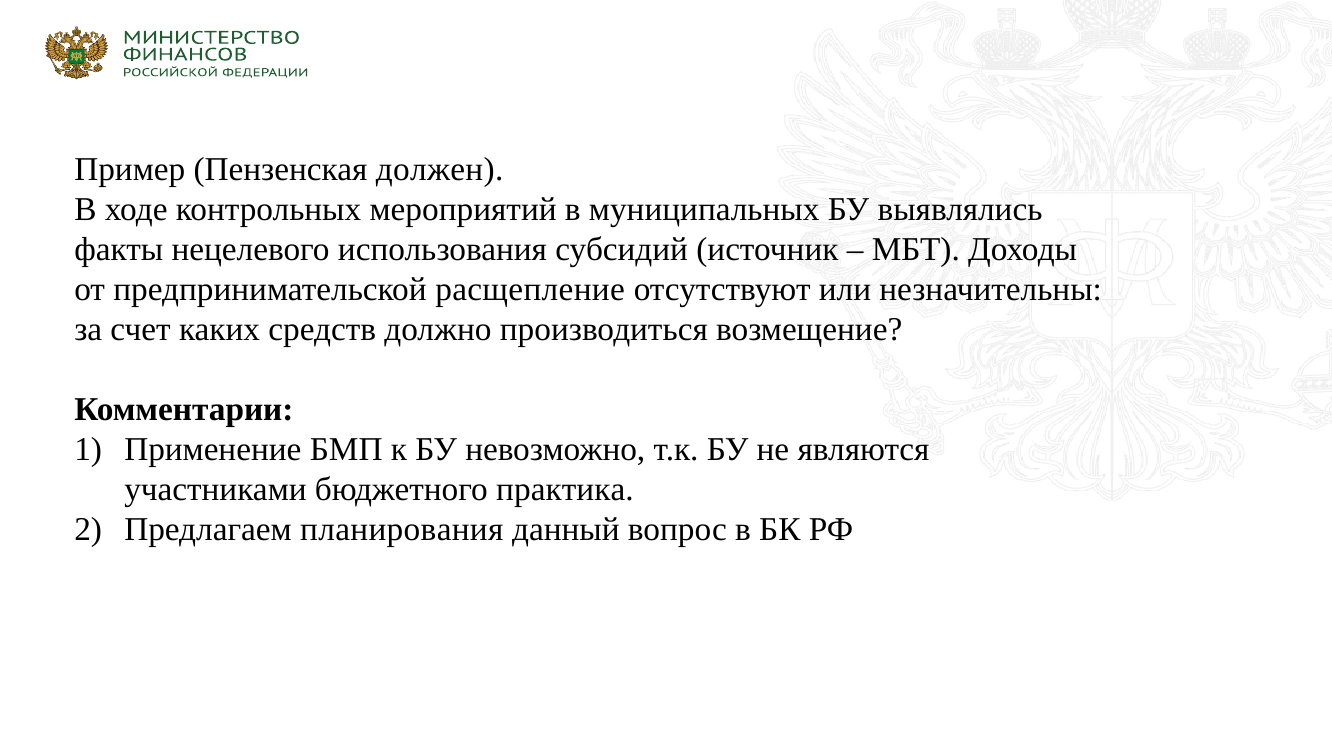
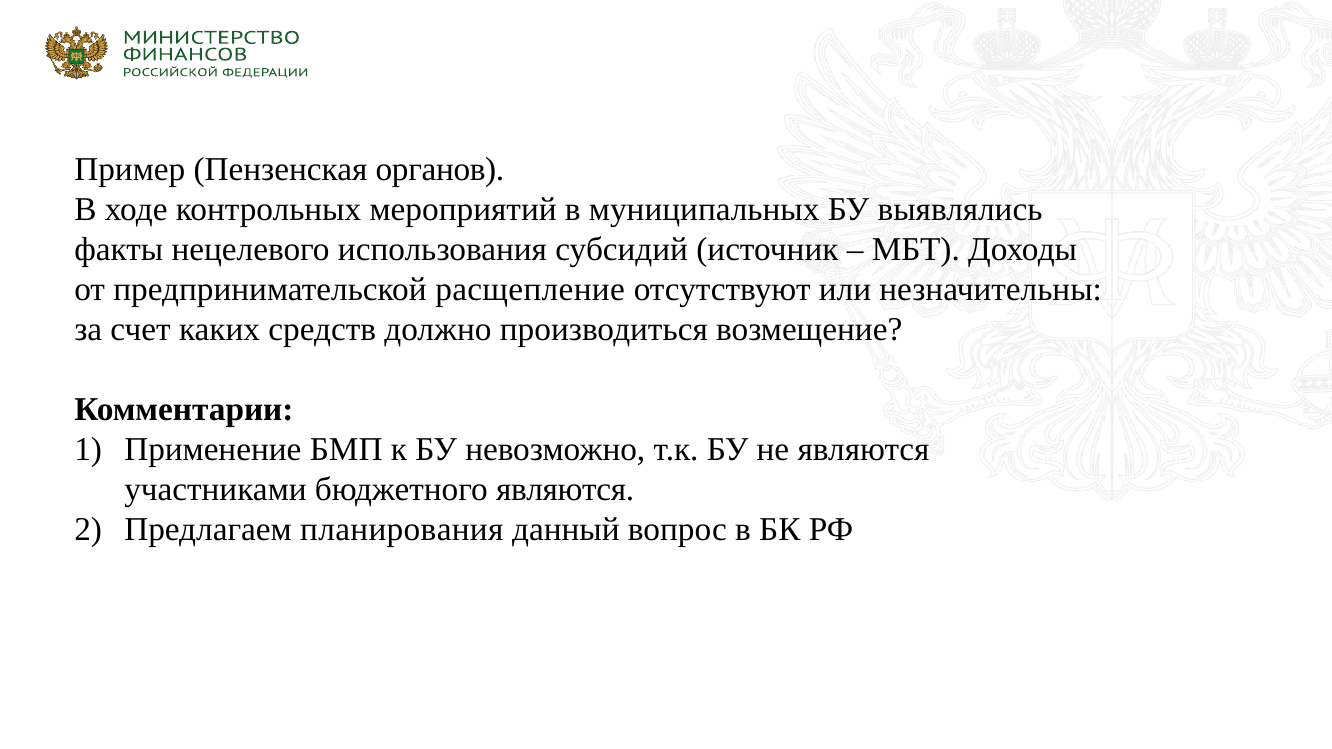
должен: должен -> органов
бюджетного практика: практика -> являются
